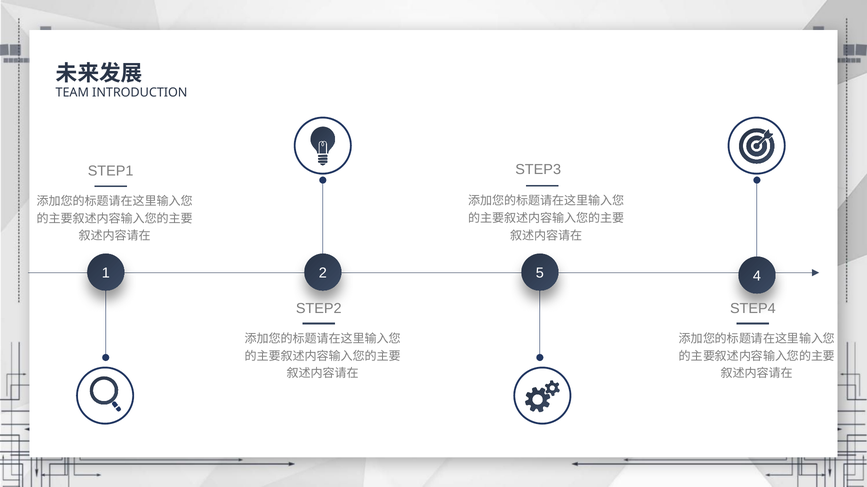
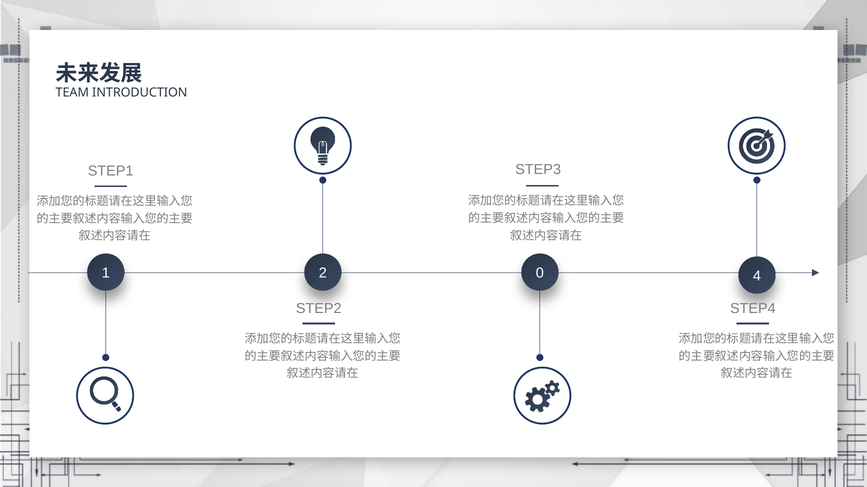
5: 5 -> 0
